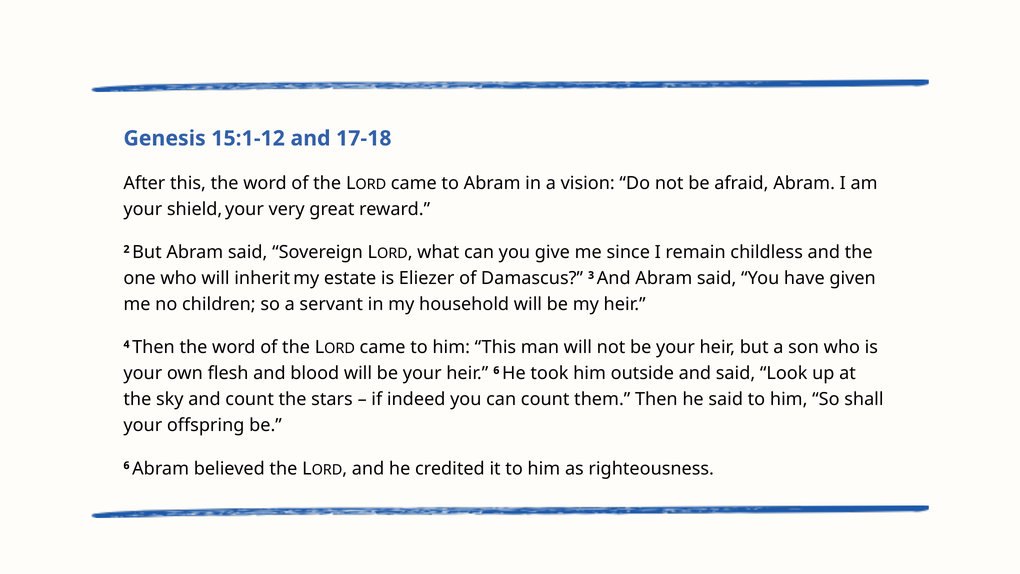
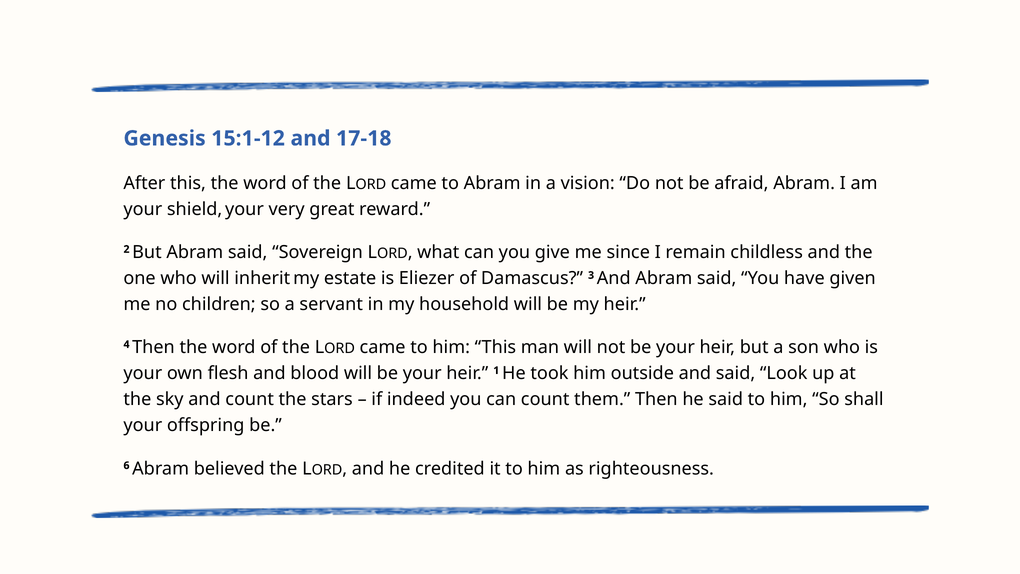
heir 6: 6 -> 1
